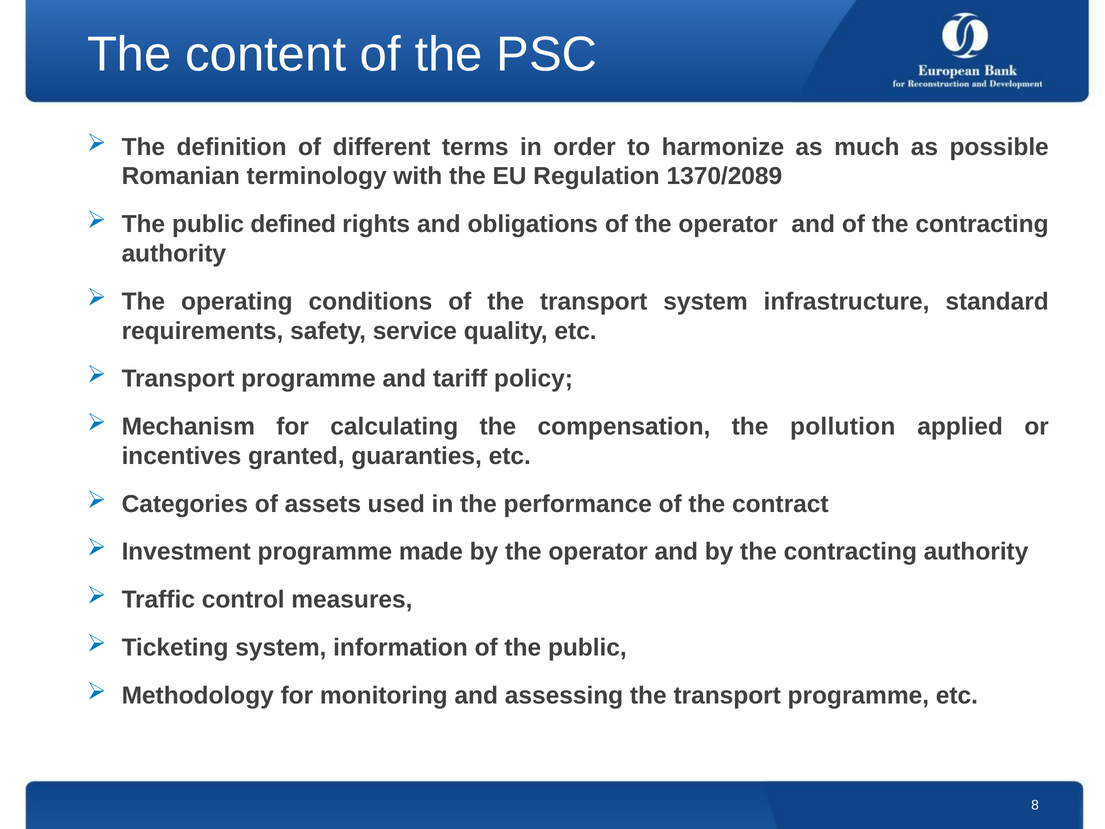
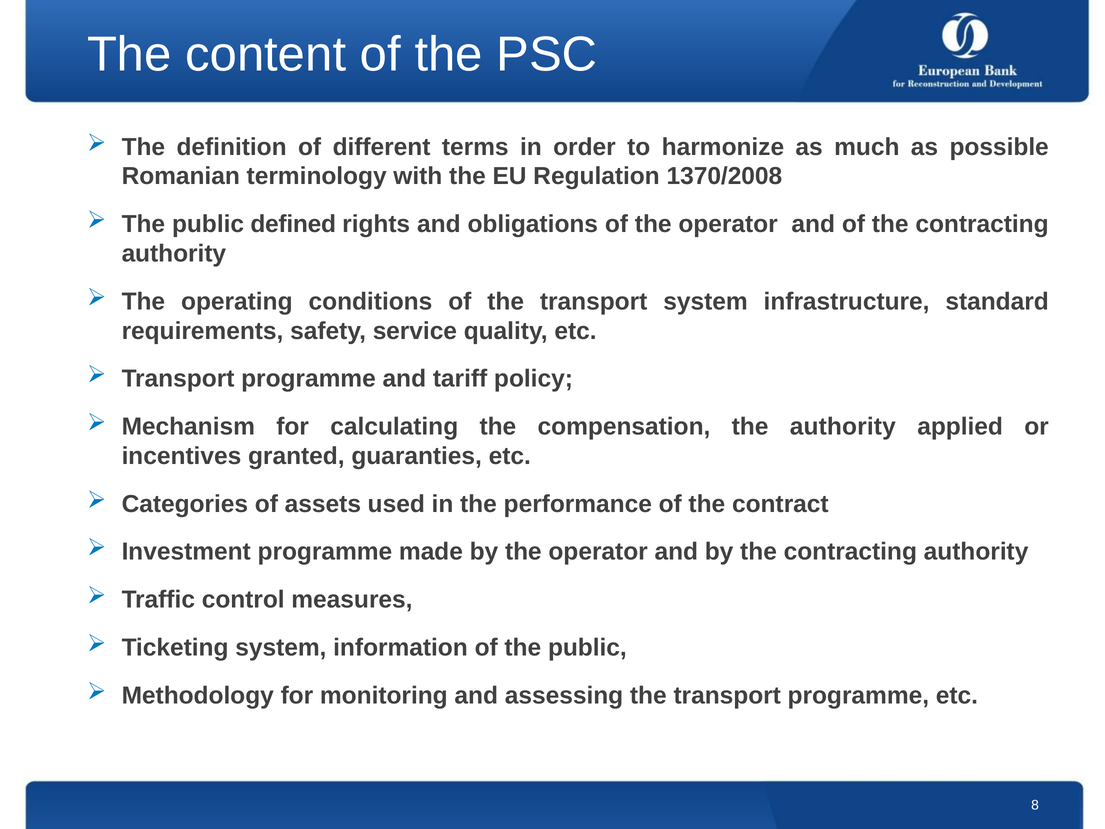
1370/2089: 1370/2089 -> 1370/2008
the pollution: pollution -> authority
